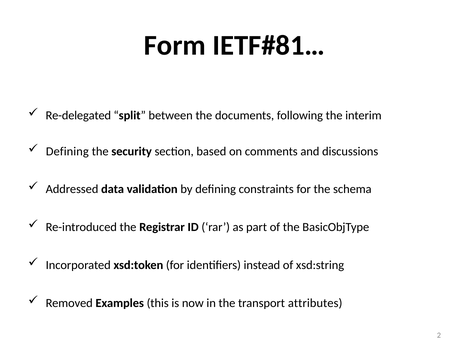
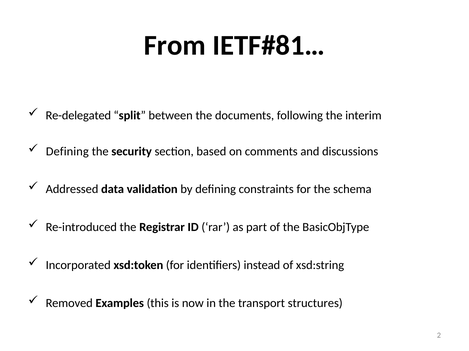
Form: Form -> From
attributes: attributes -> structures
